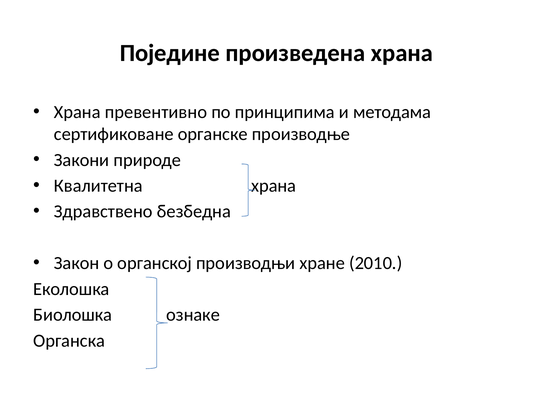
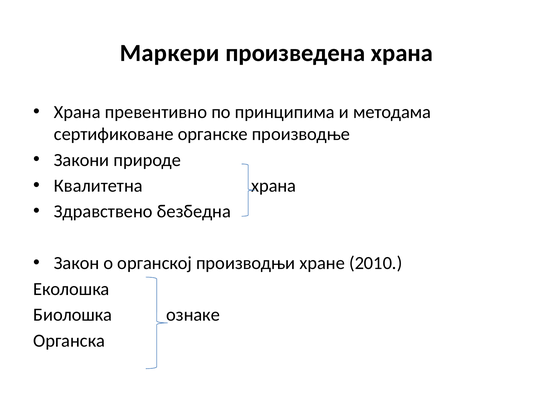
Поједине: Поједине -> Маркери
